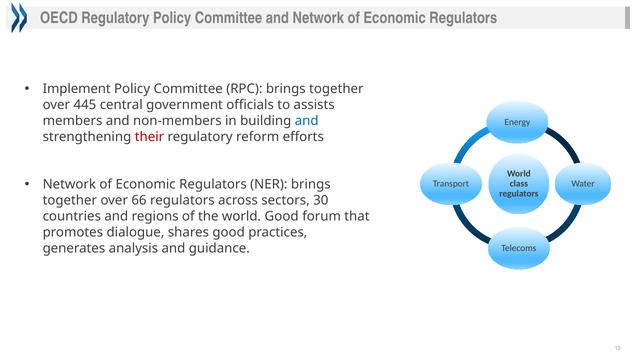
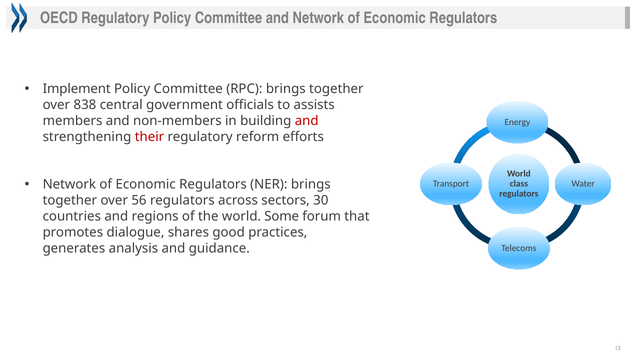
445: 445 -> 838
and at (307, 121) colour: blue -> red
66: 66 -> 56
world Good: Good -> Some
